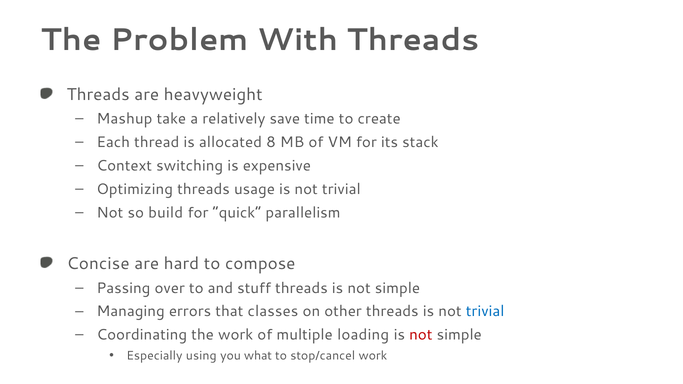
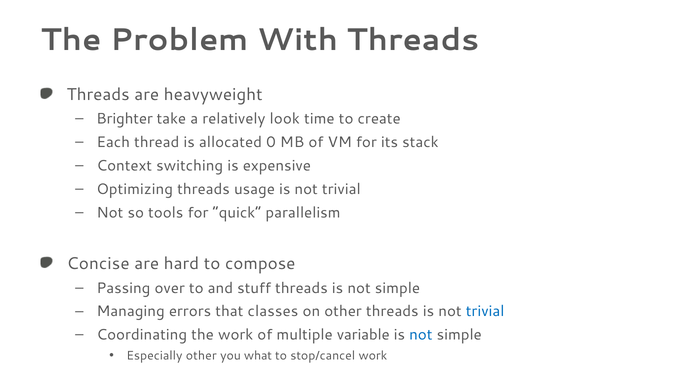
Mashup: Mashup -> Brighter
save: save -> look
8: 8 -> 0
build: build -> tools
loading: loading -> variable
not at (421, 335) colour: red -> blue
Especially using: using -> other
